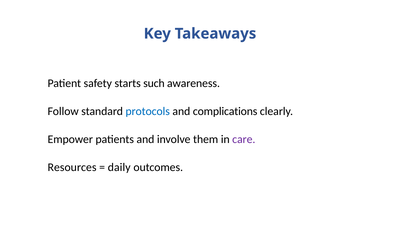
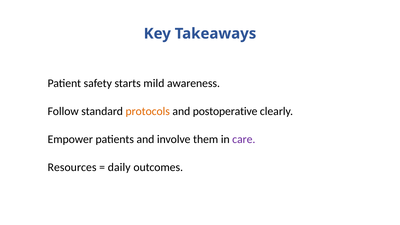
such: such -> mild
protocols colour: blue -> orange
complications: complications -> postoperative
